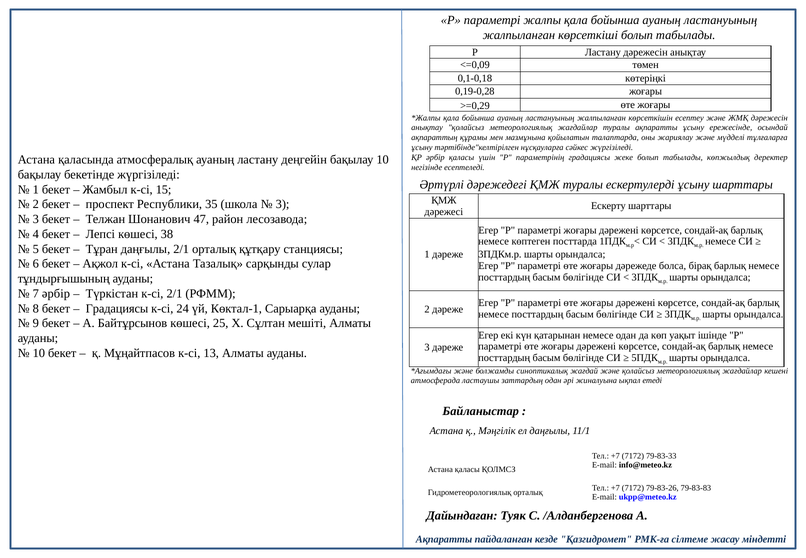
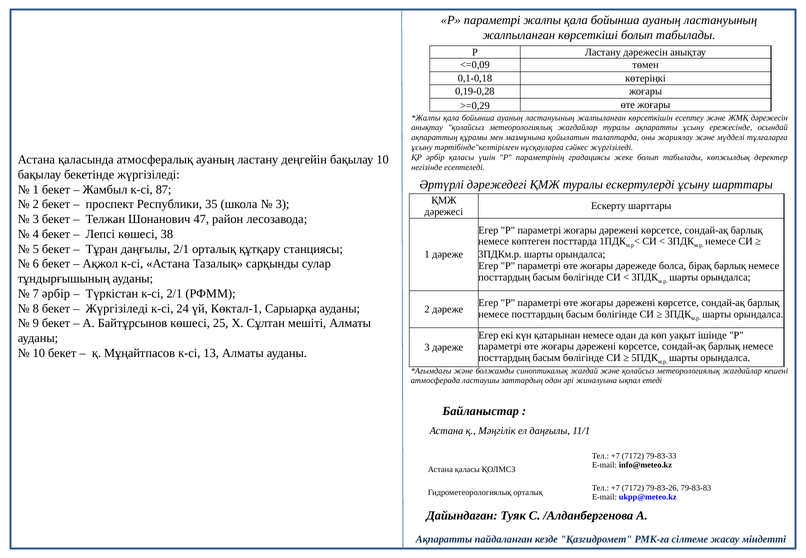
15: 15 -> 87
Градациясы at (117, 309): Градациясы -> Жүргізіледі
